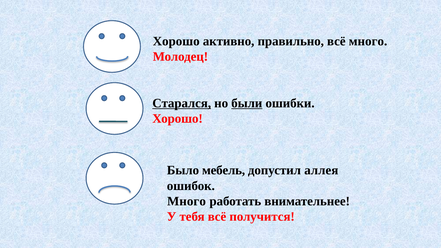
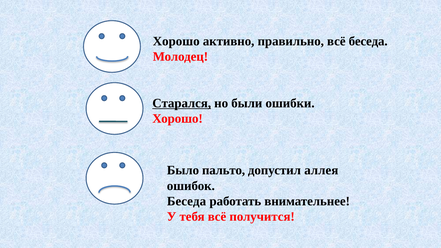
всё много: много -> беседа
были underline: present -> none
мебель: мебель -> пальто
Много at (187, 201): Много -> Беседа
